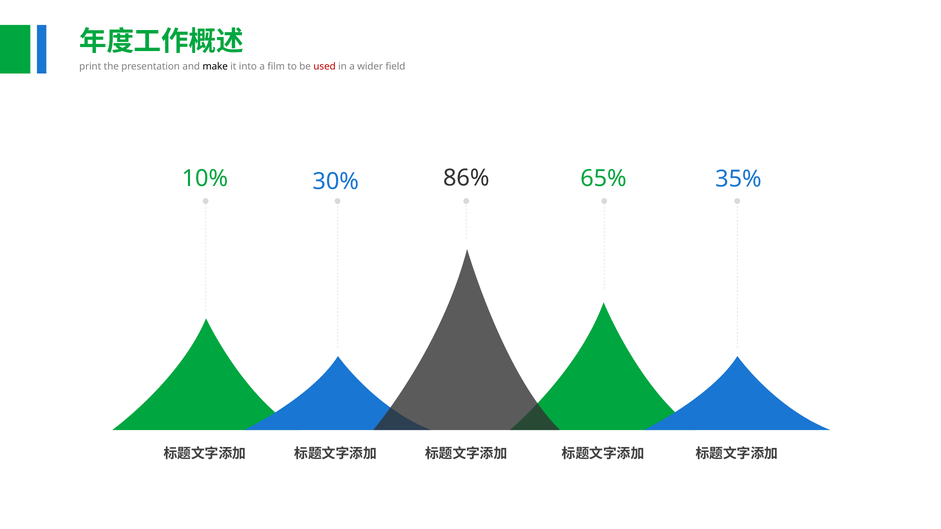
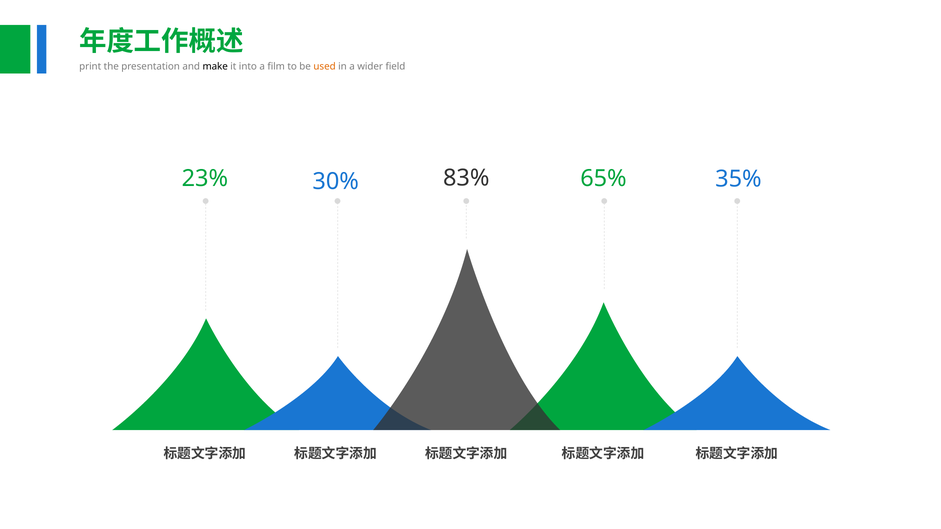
used colour: red -> orange
86%: 86% -> 83%
10%: 10% -> 23%
